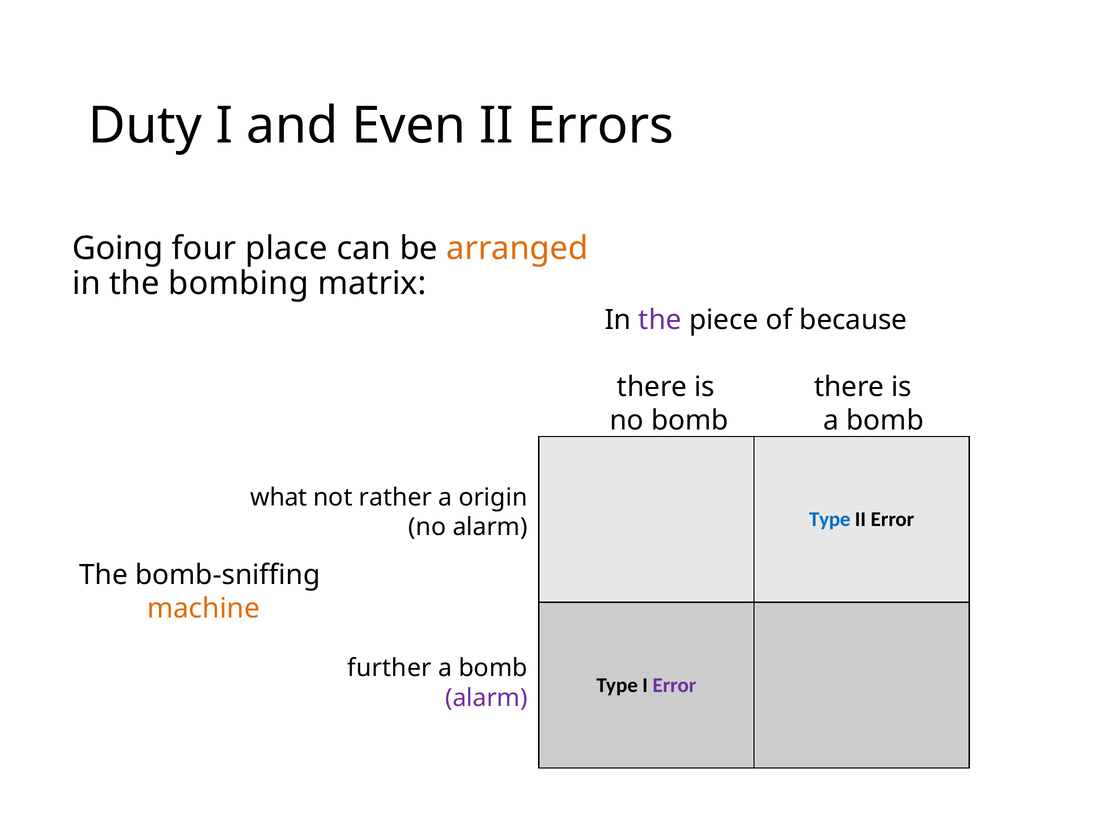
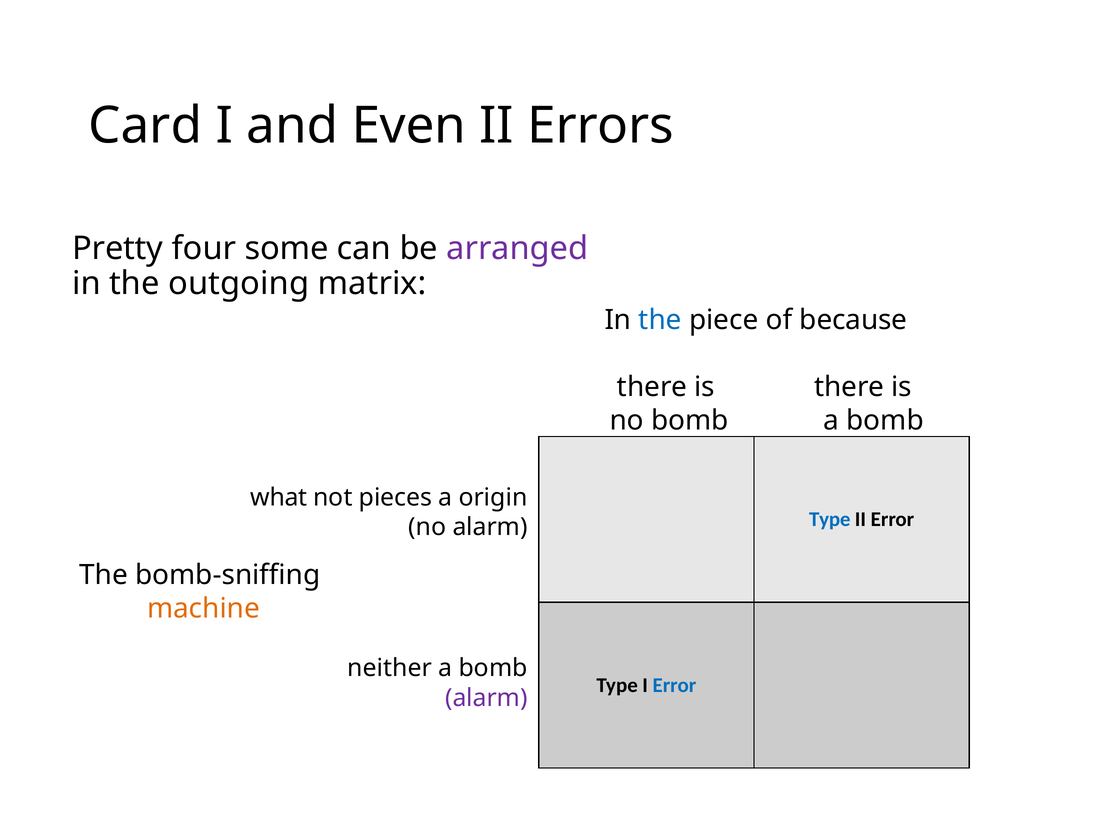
Duty: Duty -> Card
Going: Going -> Pretty
place: place -> some
arranged colour: orange -> purple
bombing: bombing -> outgoing
the at (660, 320) colour: purple -> blue
rather: rather -> pieces
further: further -> neither
Error at (674, 685) colour: purple -> blue
